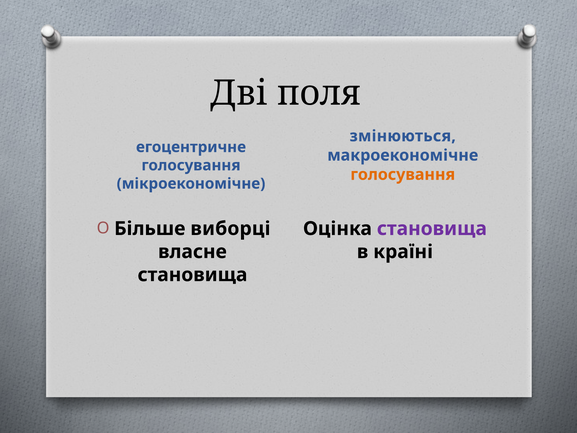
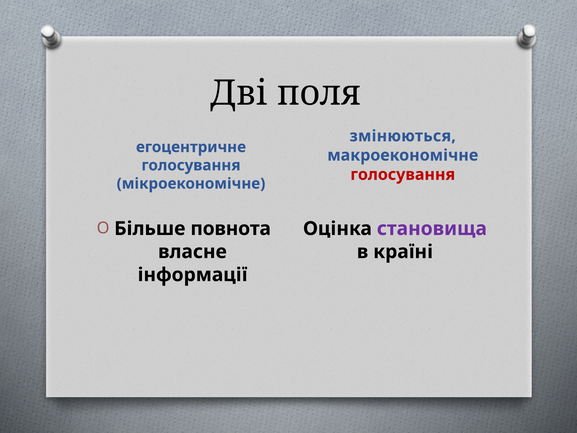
голосування at (403, 174) colour: orange -> red
виборці: виборці -> повнота
становища at (192, 275): становища -> інформації
